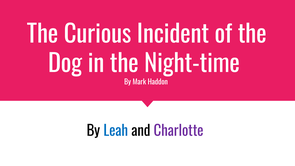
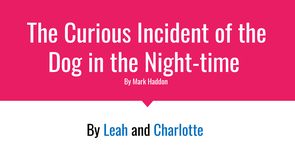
Charlotte colour: purple -> blue
